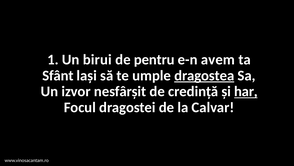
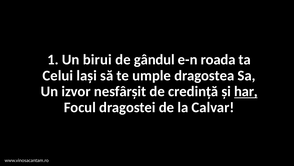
pentru: pentru -> gândul
avem: avem -> roada
Sfânt: Sfânt -> Celui
dragostea underline: present -> none
